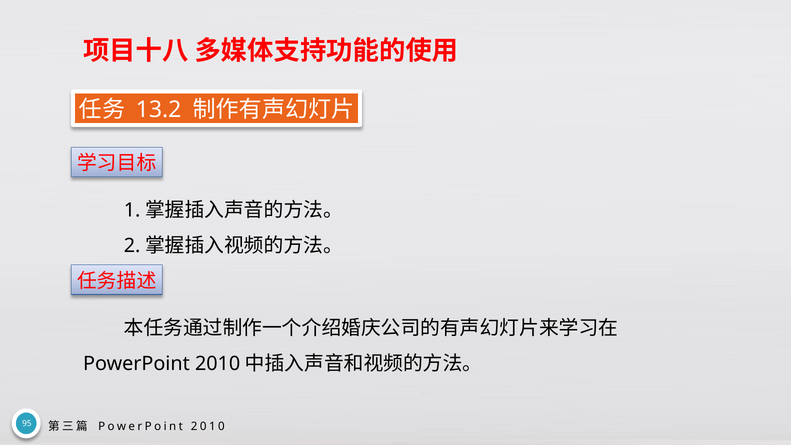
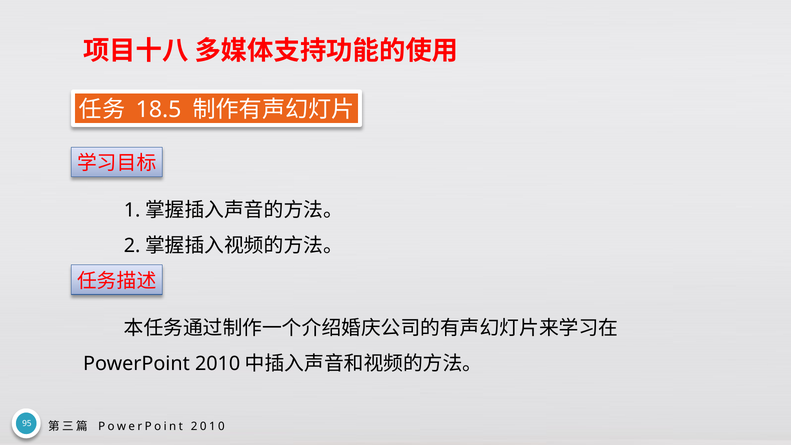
13.2: 13.2 -> 18.5
